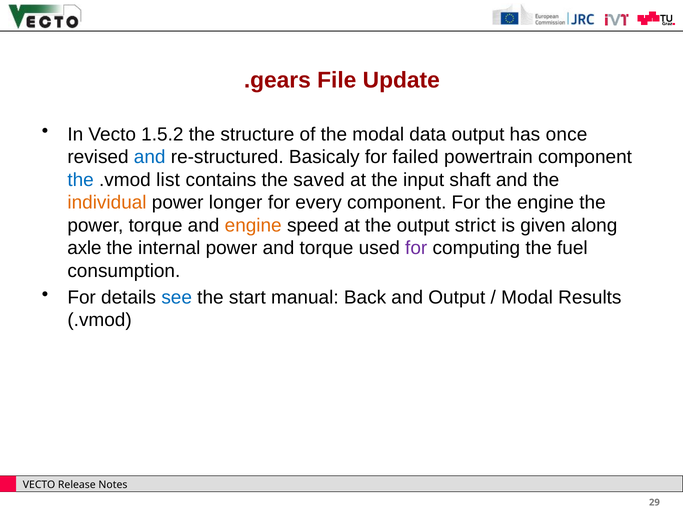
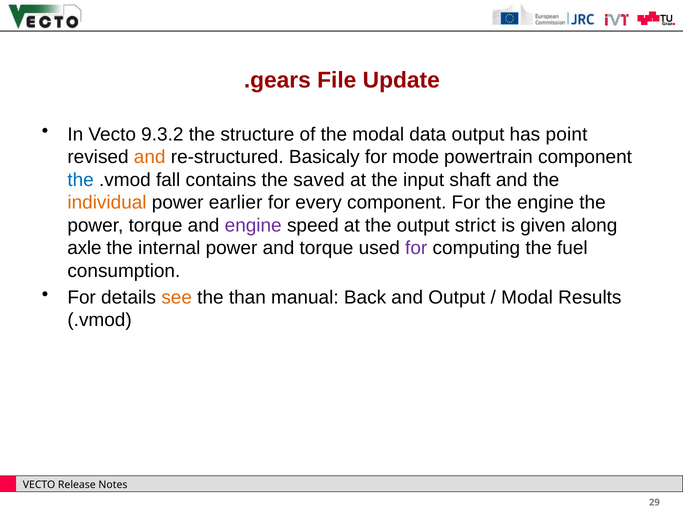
1.5.2: 1.5.2 -> 9.3.2
once: once -> point
and at (150, 157) colour: blue -> orange
failed: failed -> mode
list: list -> fall
longer: longer -> earlier
engine at (253, 225) colour: orange -> purple
see colour: blue -> orange
start: start -> than
